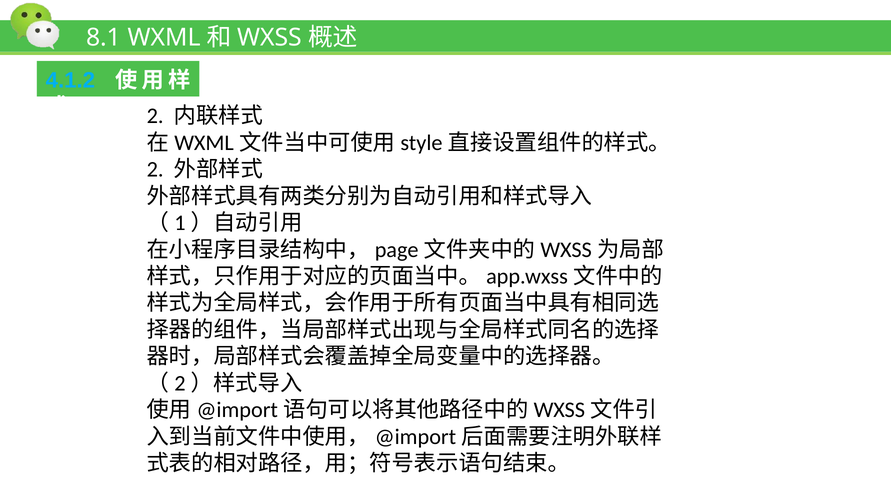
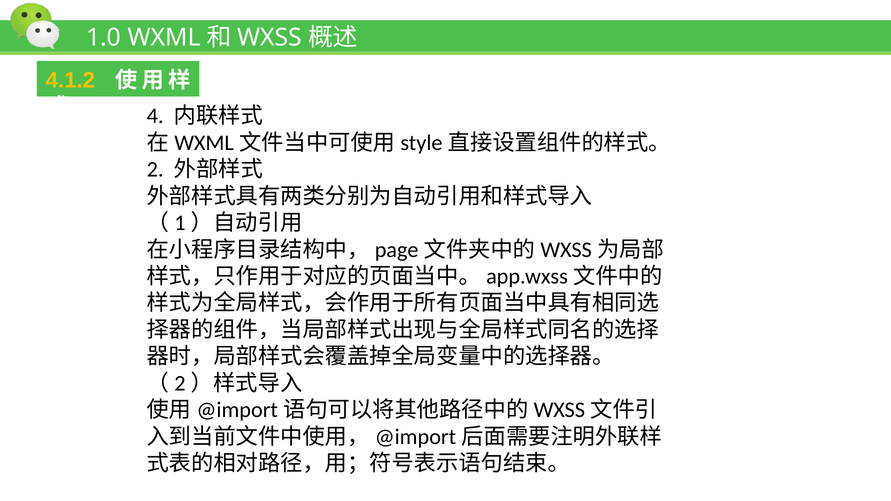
8.1: 8.1 -> 1.0
4.1.2 colour: light blue -> yellow
2 at (155, 116): 2 -> 4
